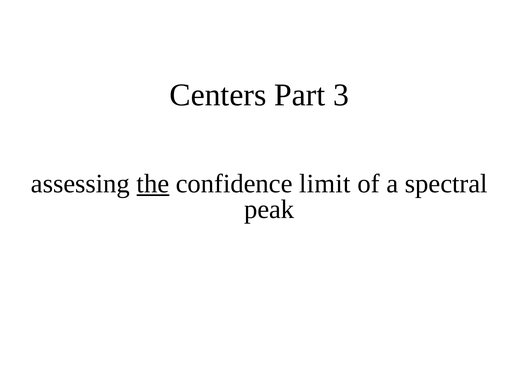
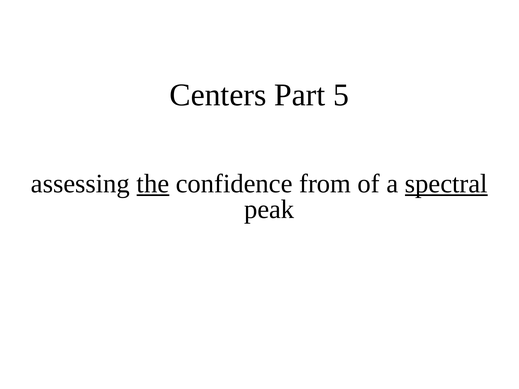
3: 3 -> 5
limit: limit -> from
spectral underline: none -> present
